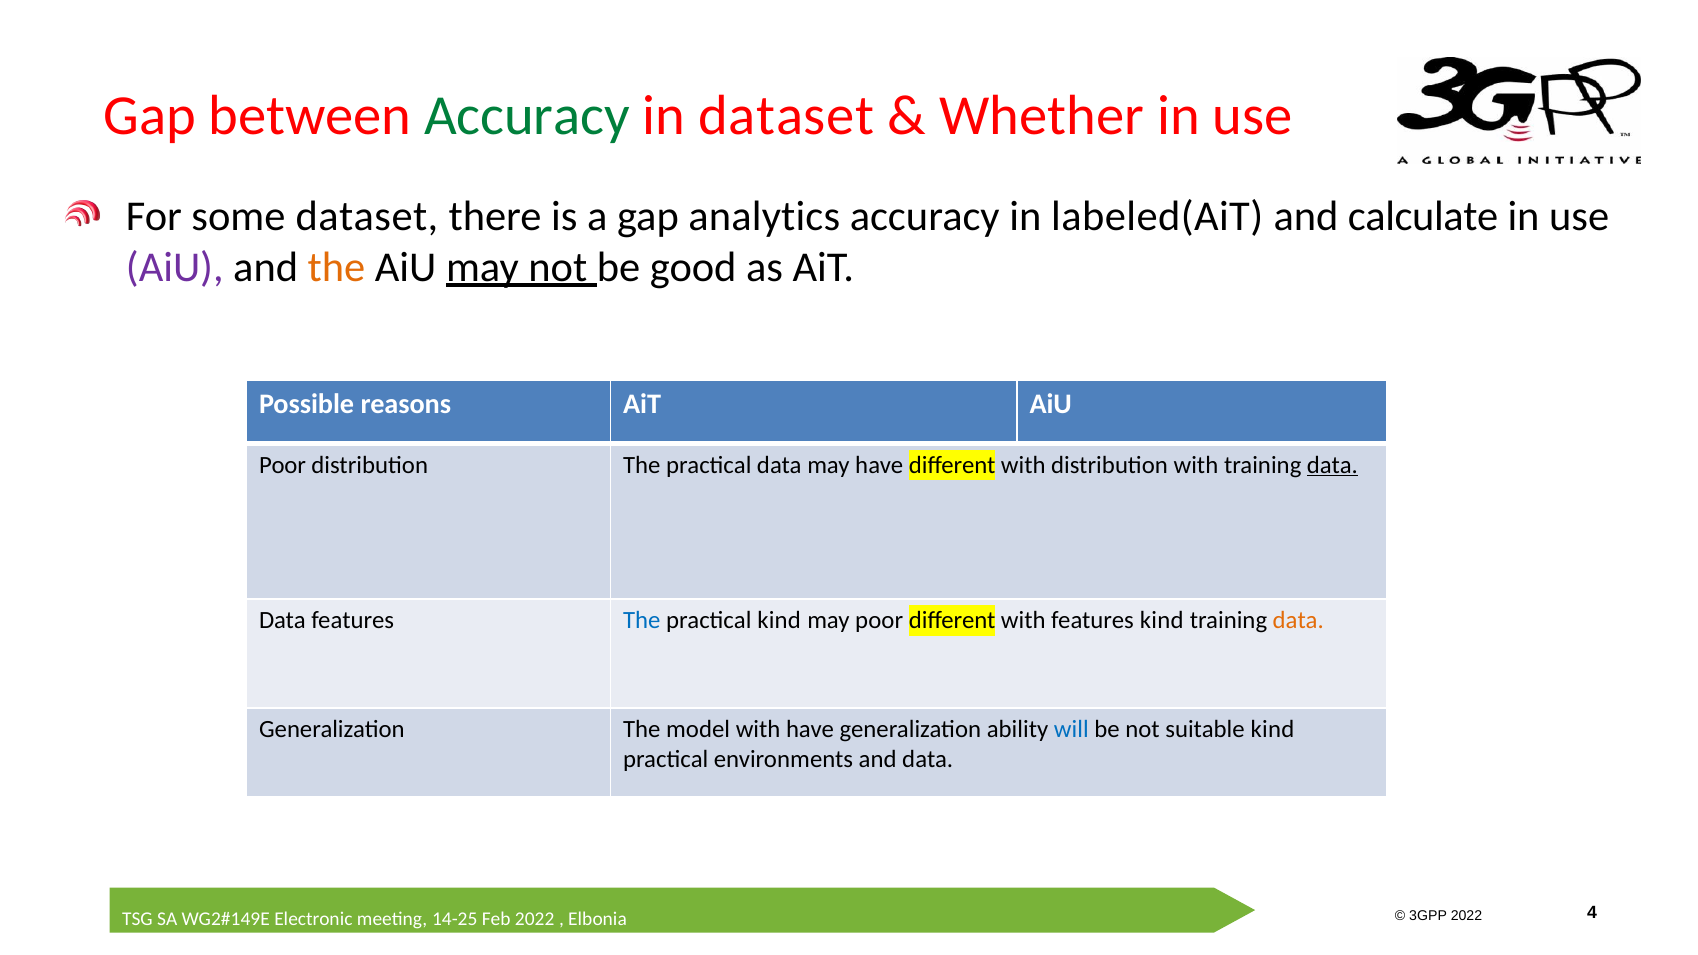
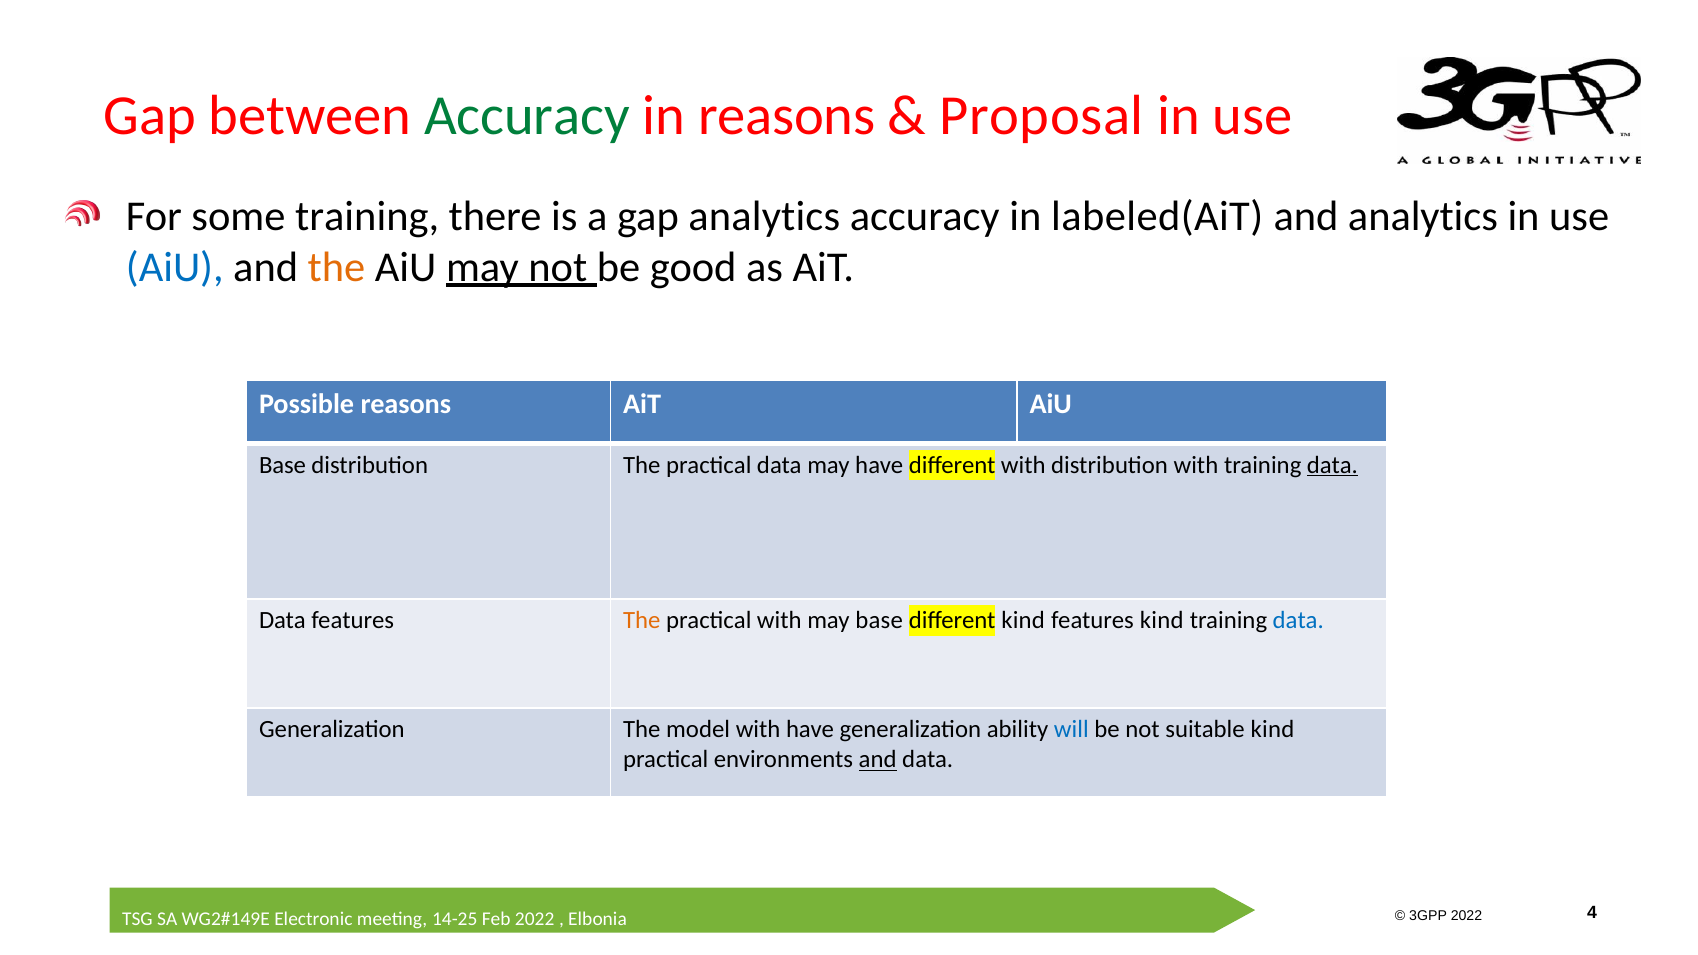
in dataset: dataset -> reasons
Whether: Whether -> Proposal
some dataset: dataset -> training
and calculate: calculate -> analytics
AiU at (175, 267) colour: purple -> blue
Poor at (282, 465): Poor -> Base
The at (642, 621) colour: blue -> orange
practical kind: kind -> with
may poor: poor -> base
with at (1023, 621): with -> kind
data at (1298, 621) colour: orange -> blue
and at (878, 760) underline: none -> present
